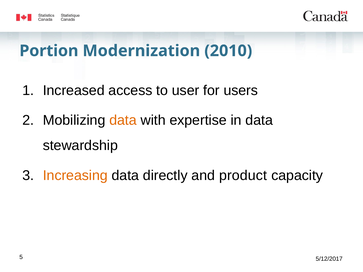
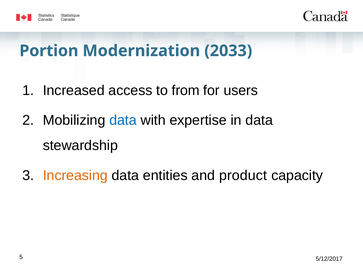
2010: 2010 -> 2033
user: user -> from
data at (123, 120) colour: orange -> blue
directly: directly -> entities
